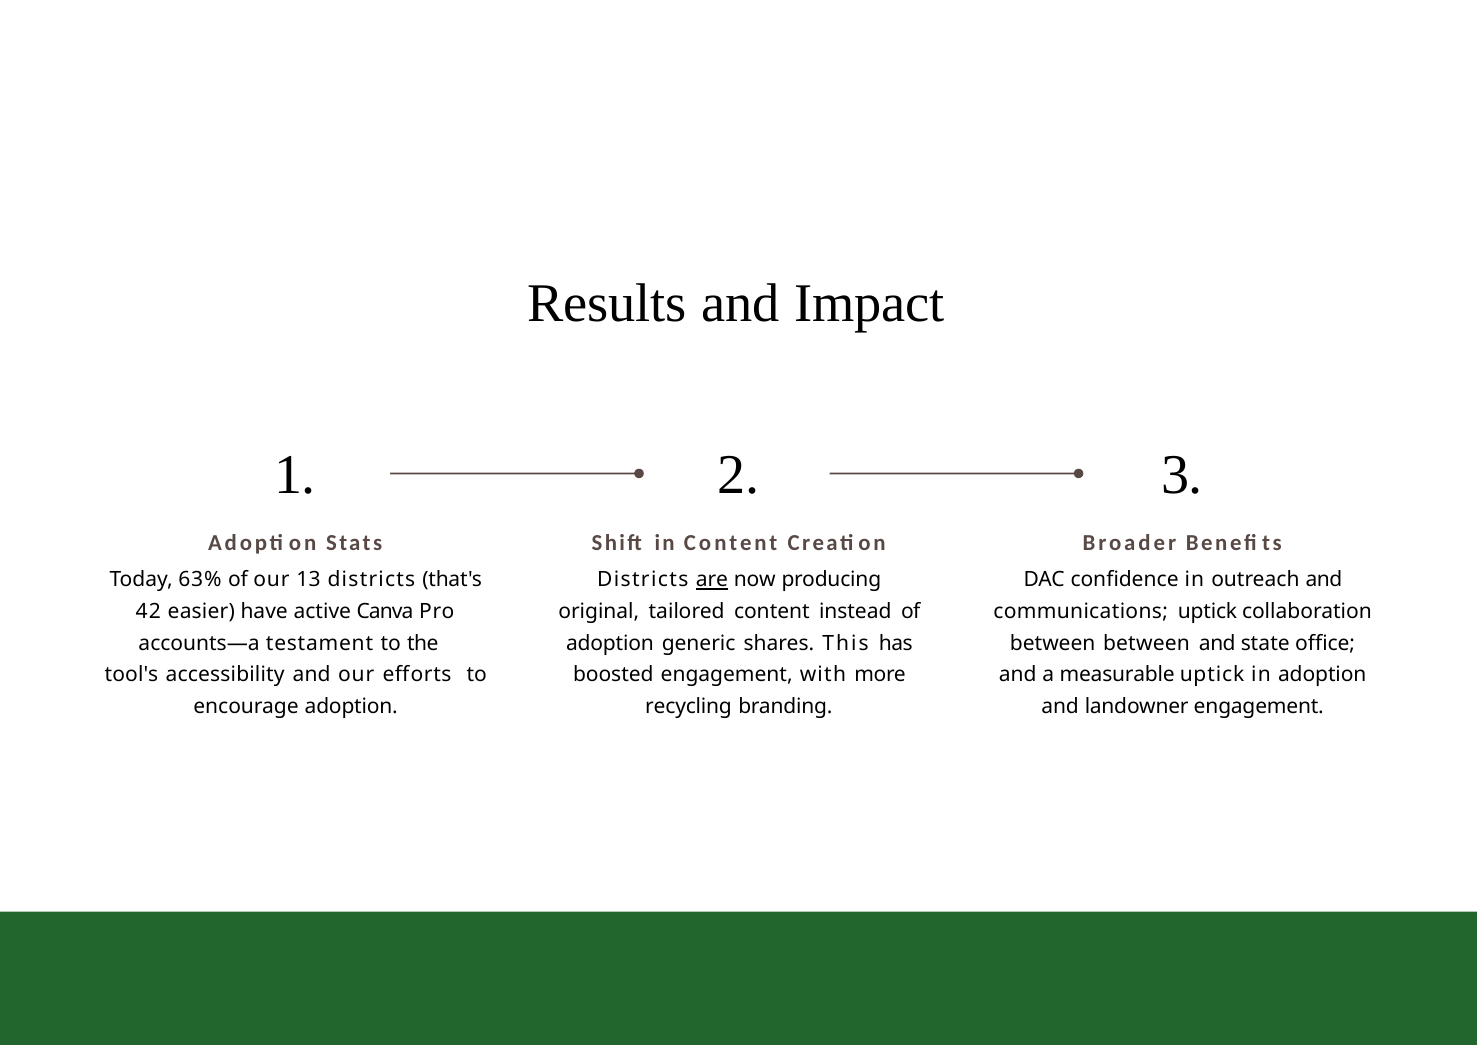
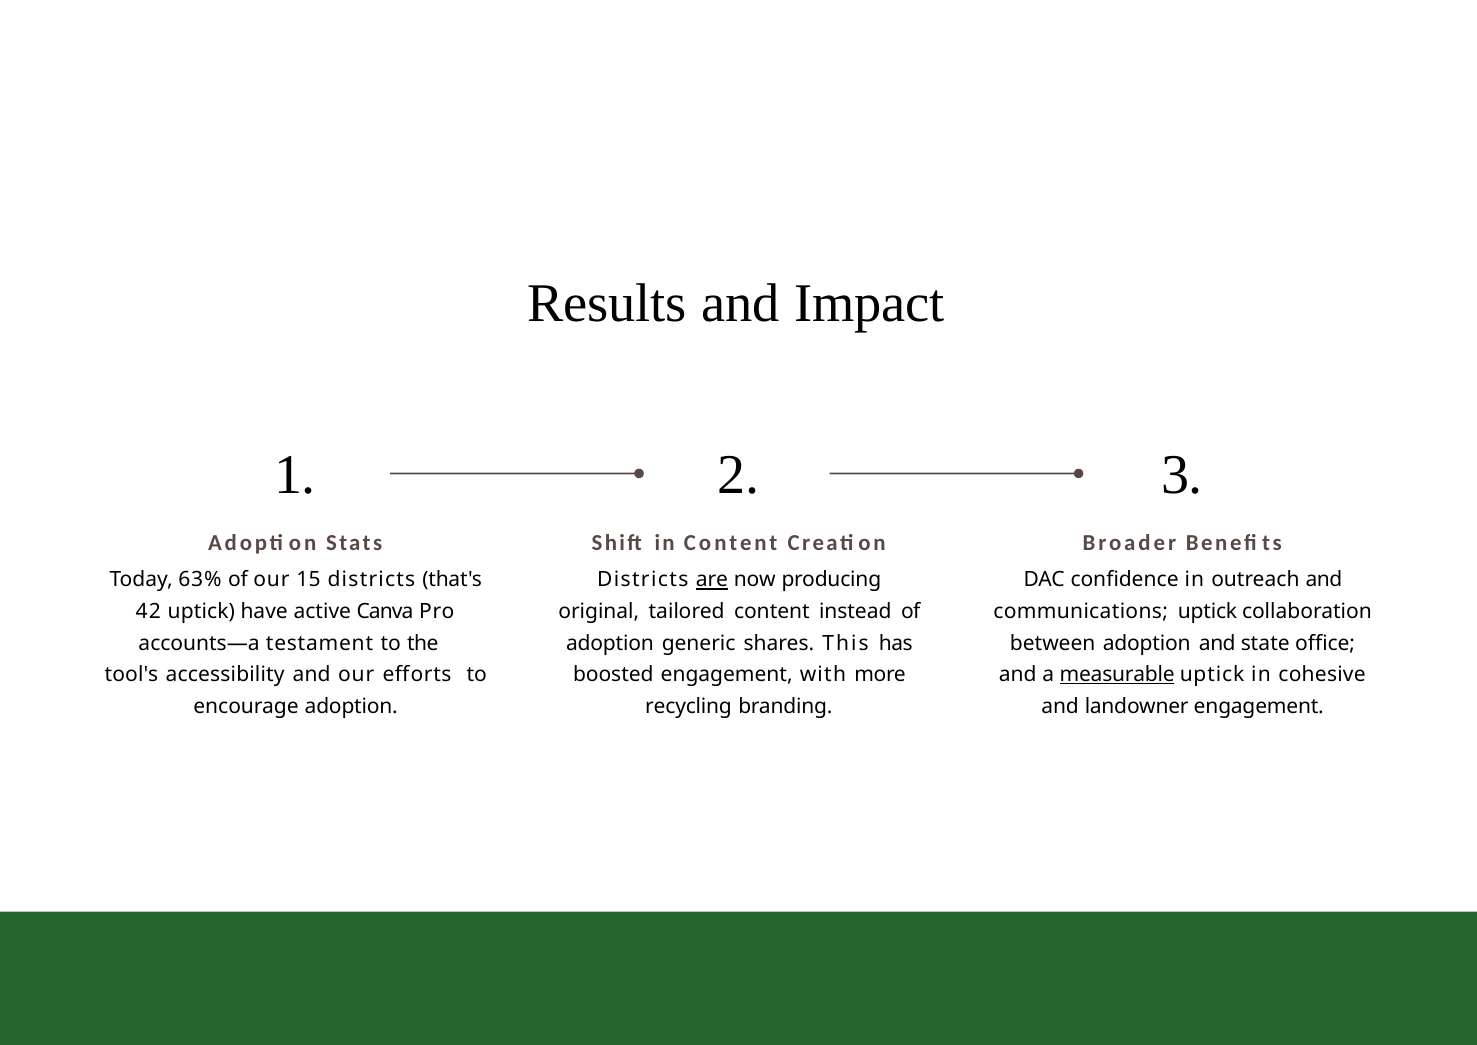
13: 13 -> 15
42 easier: easier -> uptick
between between: between -> adoption
measurable underline: none -> present
in adoption: adoption -> cohesive
